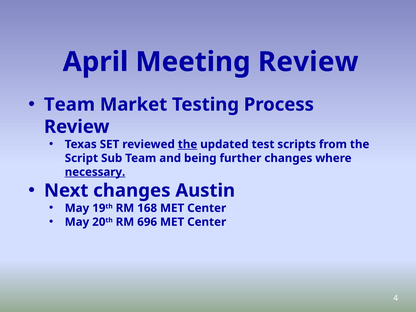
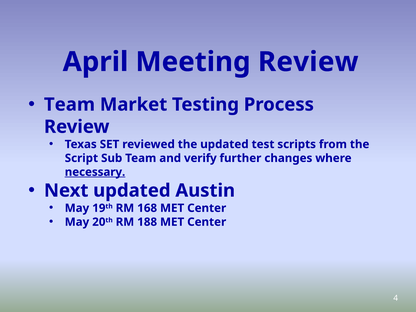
the at (188, 144) underline: present -> none
being: being -> verify
Next changes: changes -> updated
696: 696 -> 188
